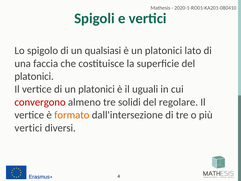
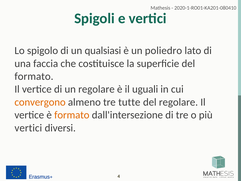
è un platonici: platonici -> poliedro
platonici at (34, 76): platonici -> formato
di un platonici: platonici -> regolare
convergono colour: red -> orange
solidi: solidi -> tutte
